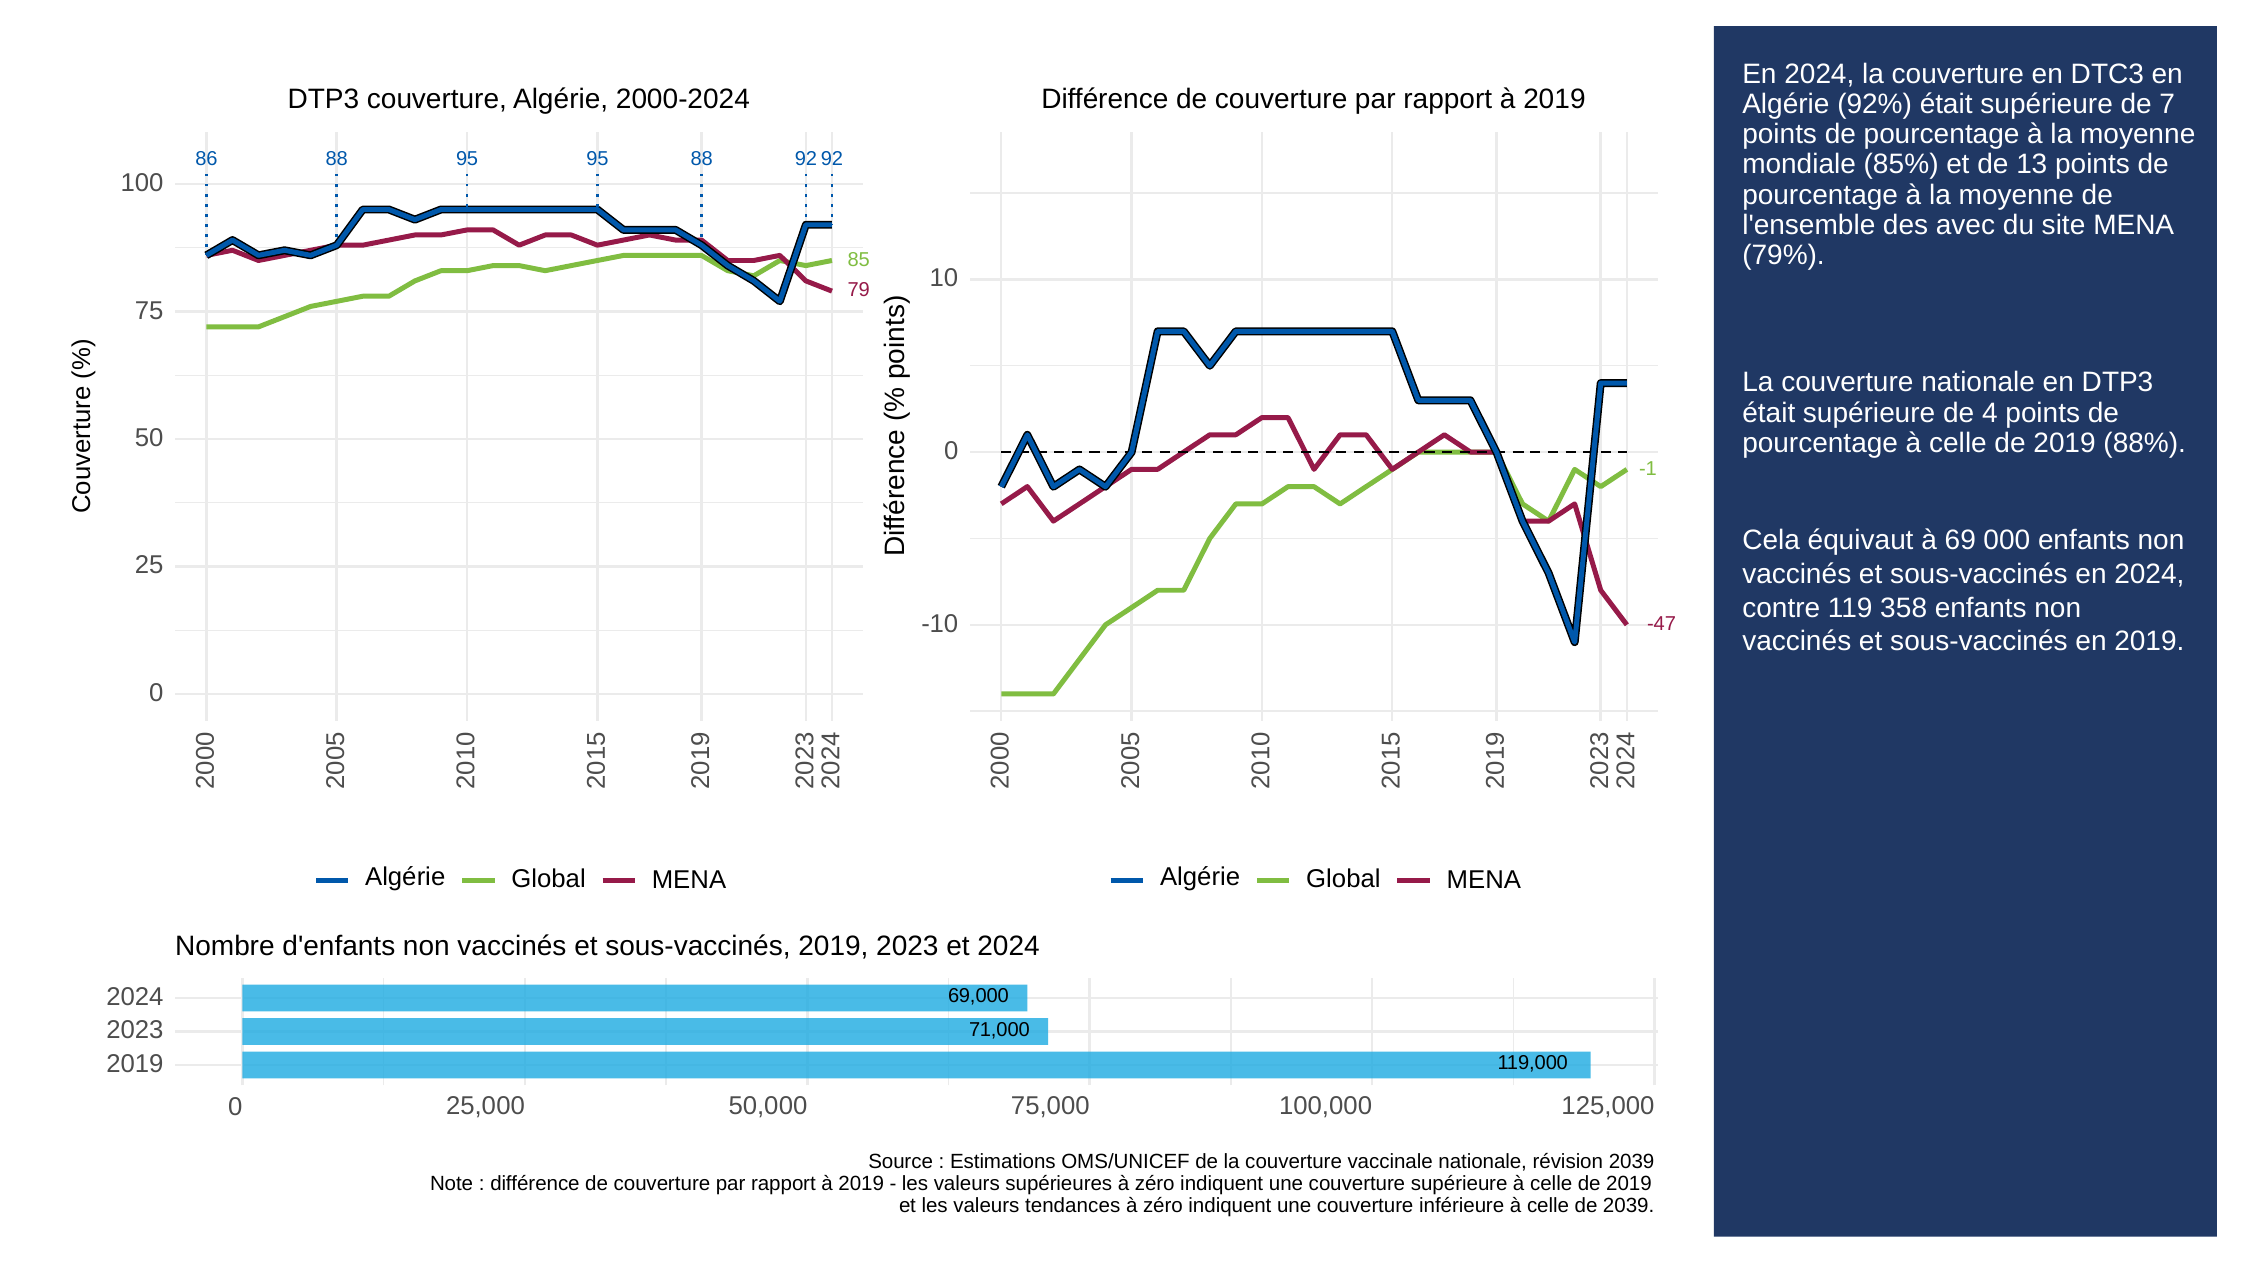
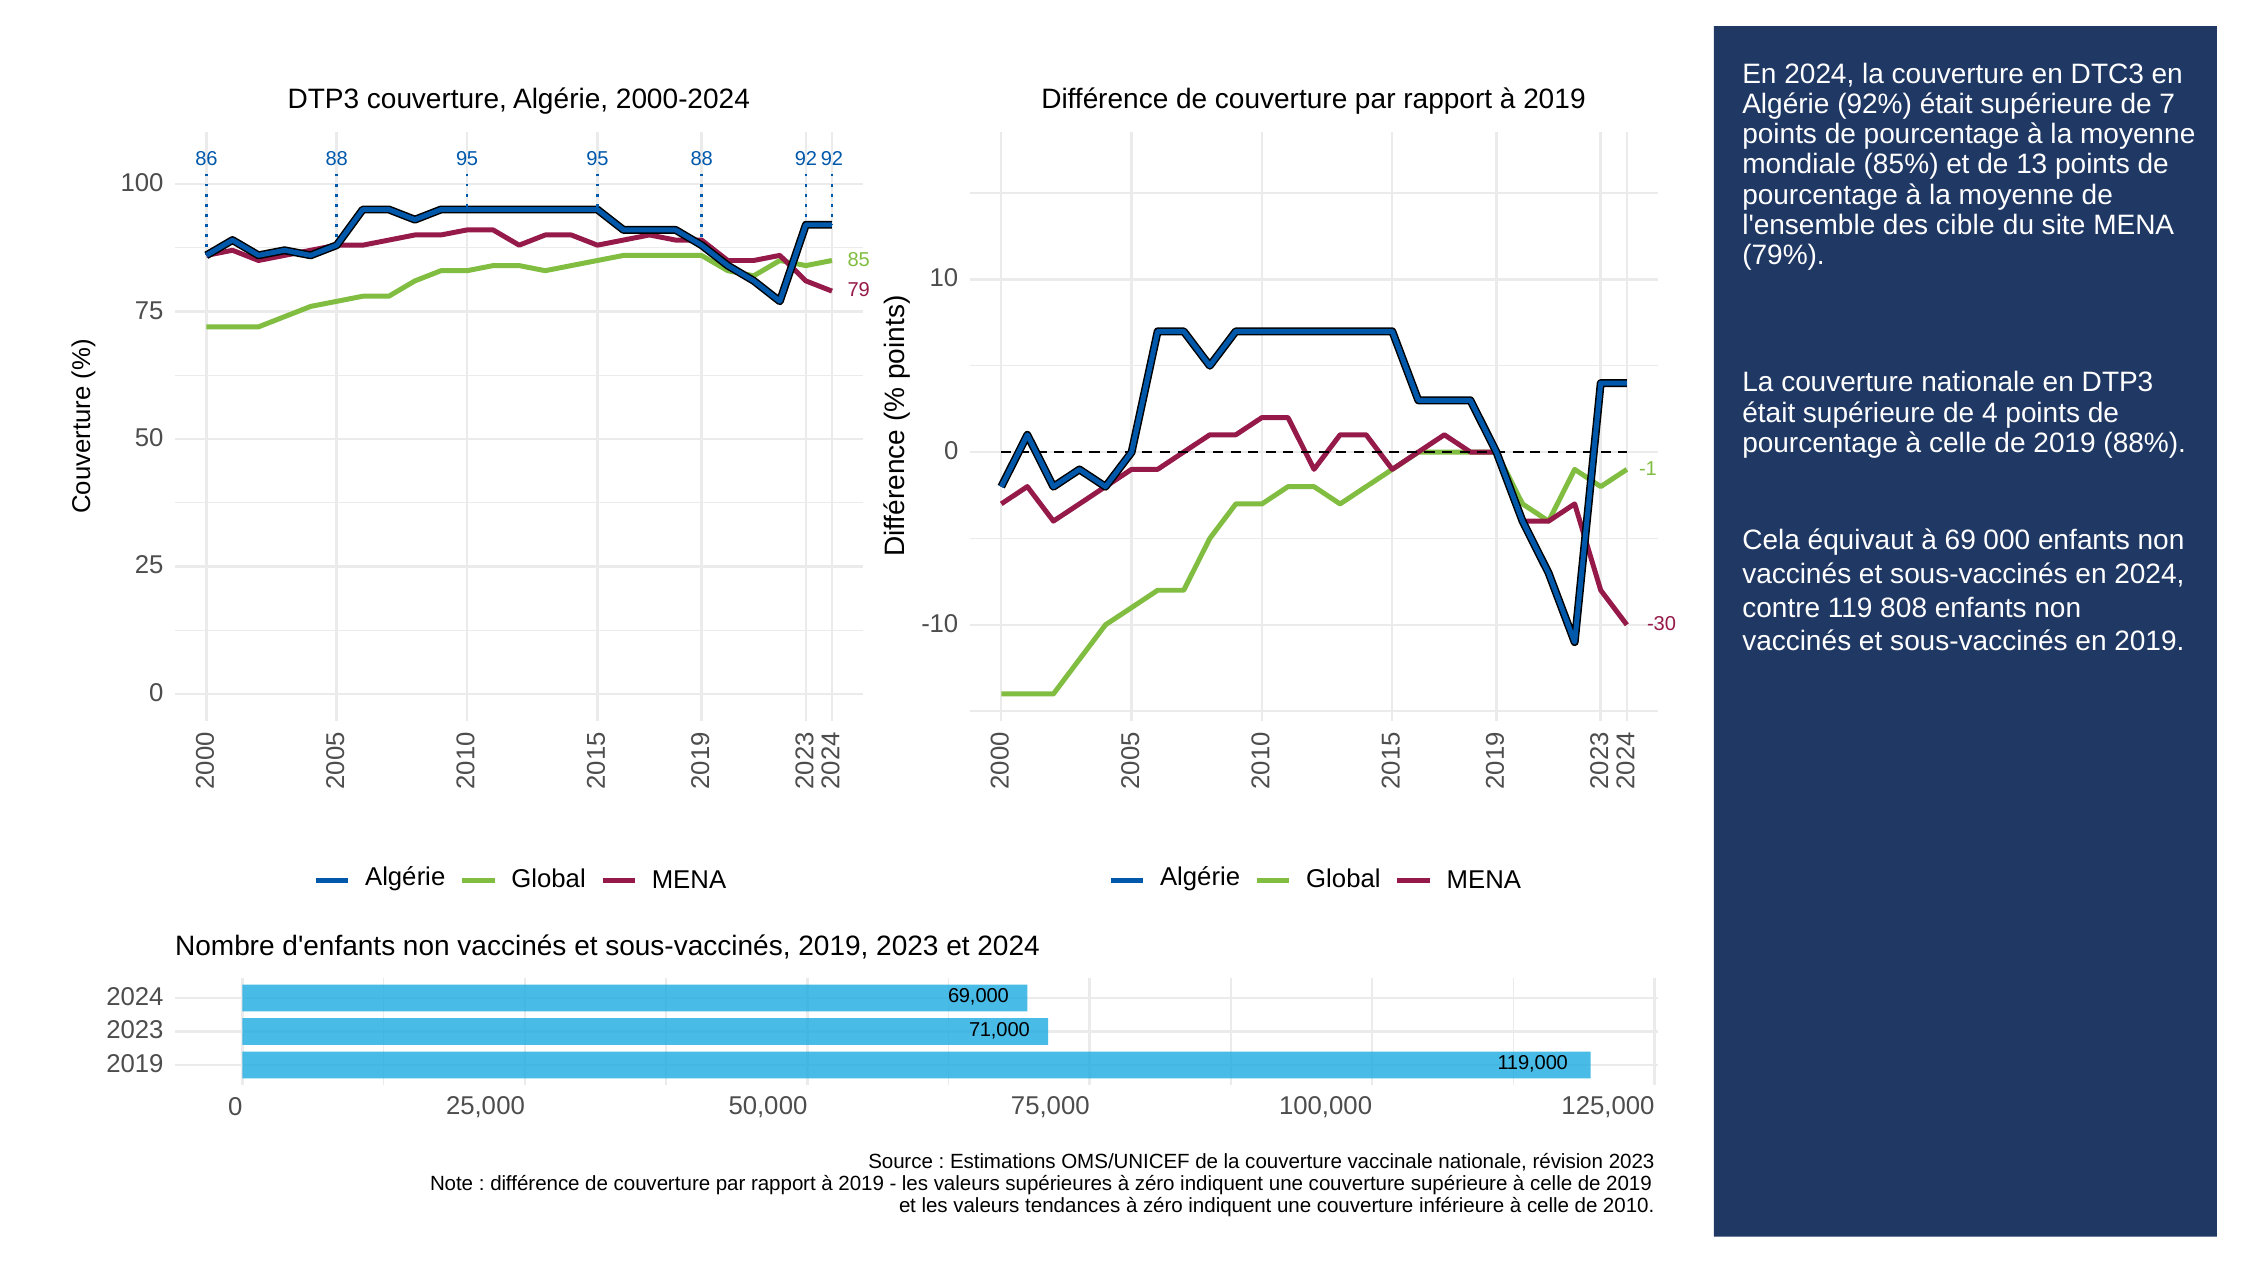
avec: avec -> cible
358: 358 -> 808
-47: -47 -> -30
révision 2039: 2039 -> 2023
de 2039: 2039 -> 2010
